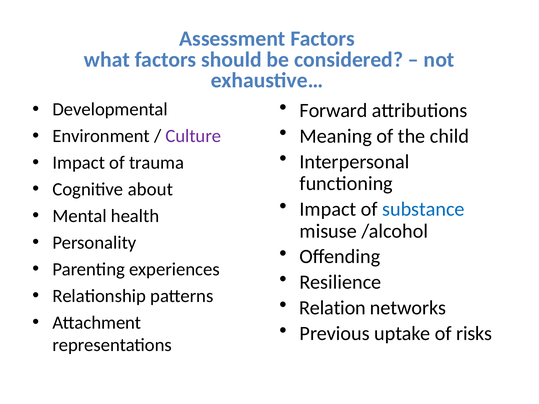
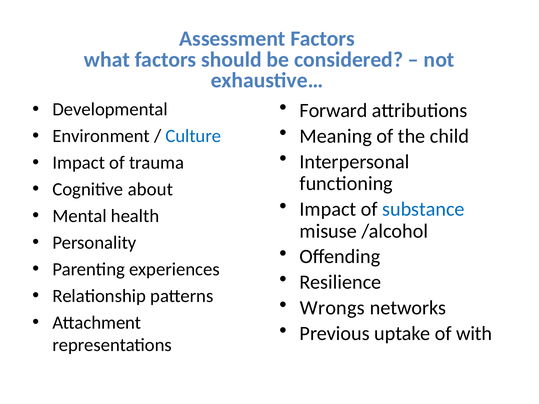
Culture colour: purple -> blue
Relation: Relation -> Wrongs
risks: risks -> with
